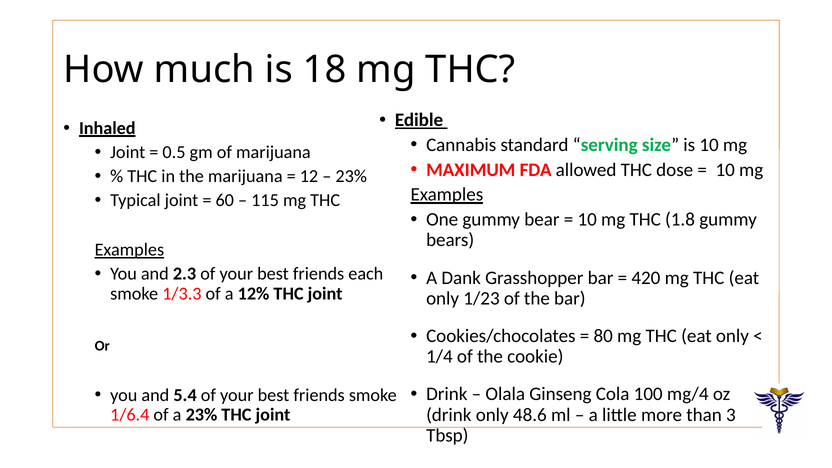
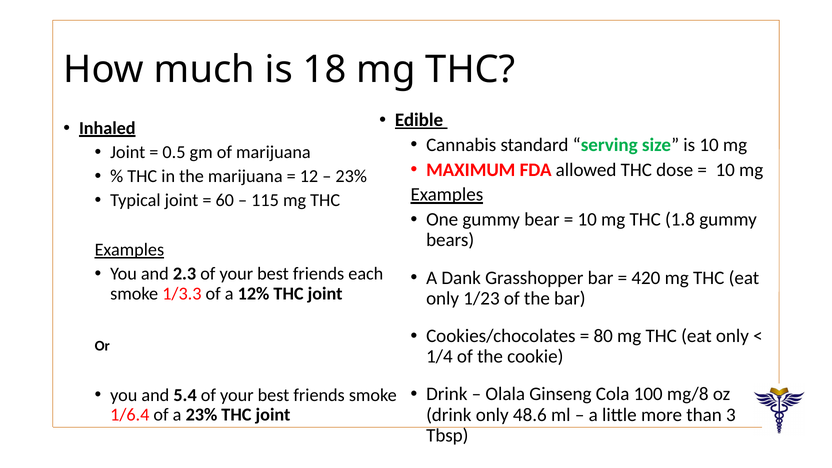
mg/4: mg/4 -> mg/8
